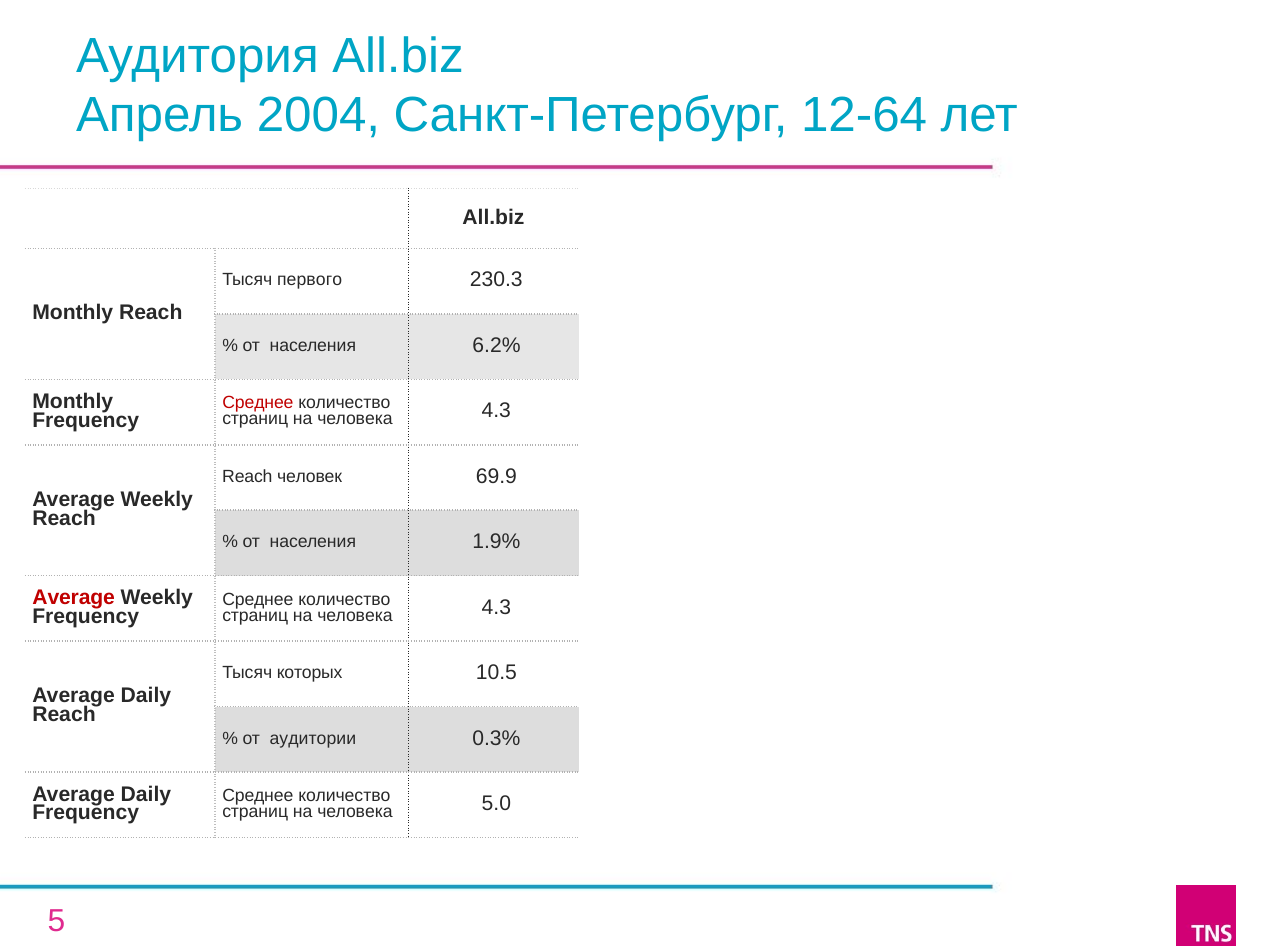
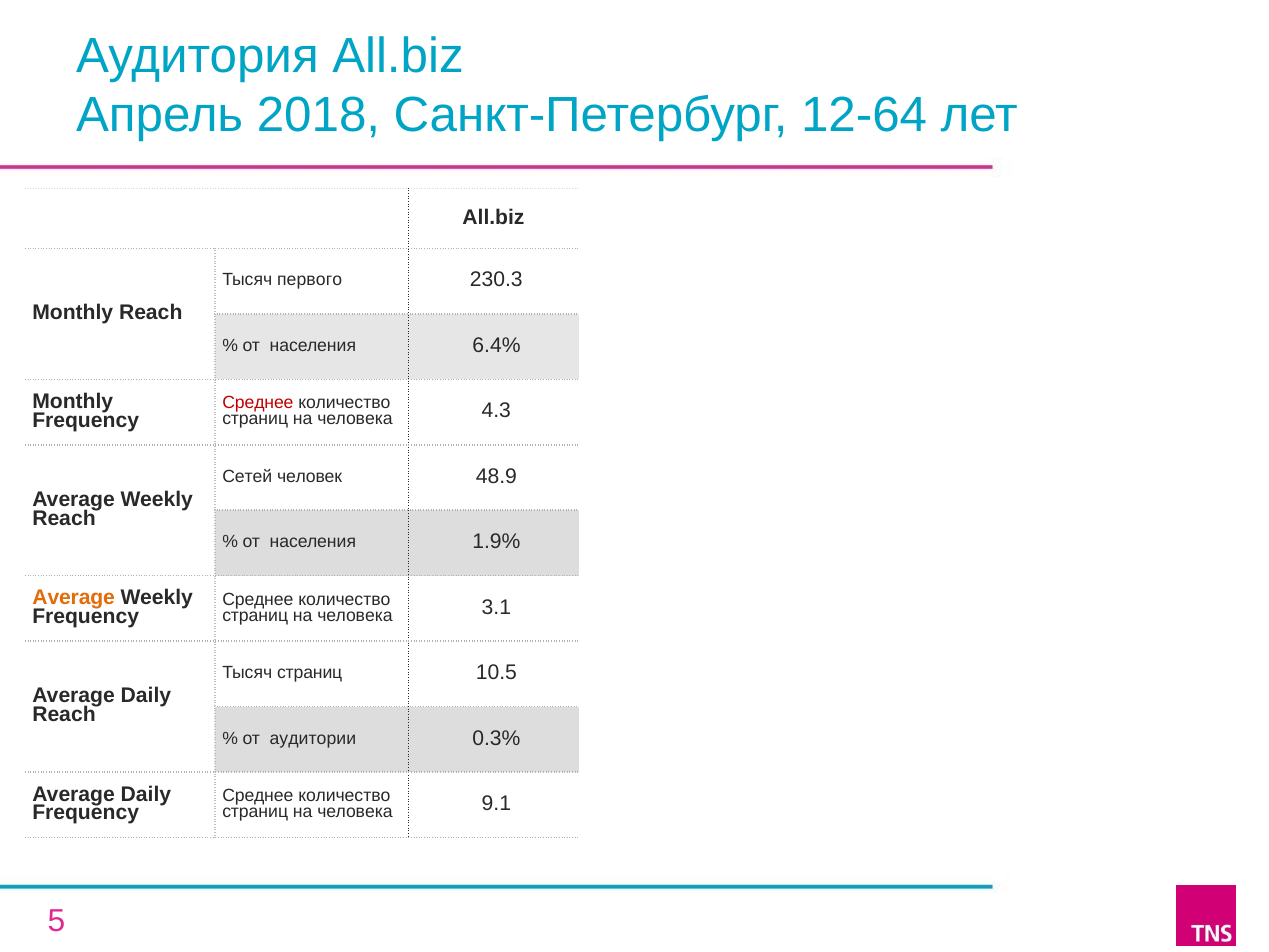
2004: 2004 -> 2018
6.2%: 6.2% -> 6.4%
Reach at (247, 476): Reach -> Сетей
69.9: 69.9 -> 48.9
Average at (74, 597) colour: red -> orange
4.3 at (496, 607): 4.3 -> 3.1
Тысяч которых: которых -> страниц
5.0: 5.0 -> 9.1
